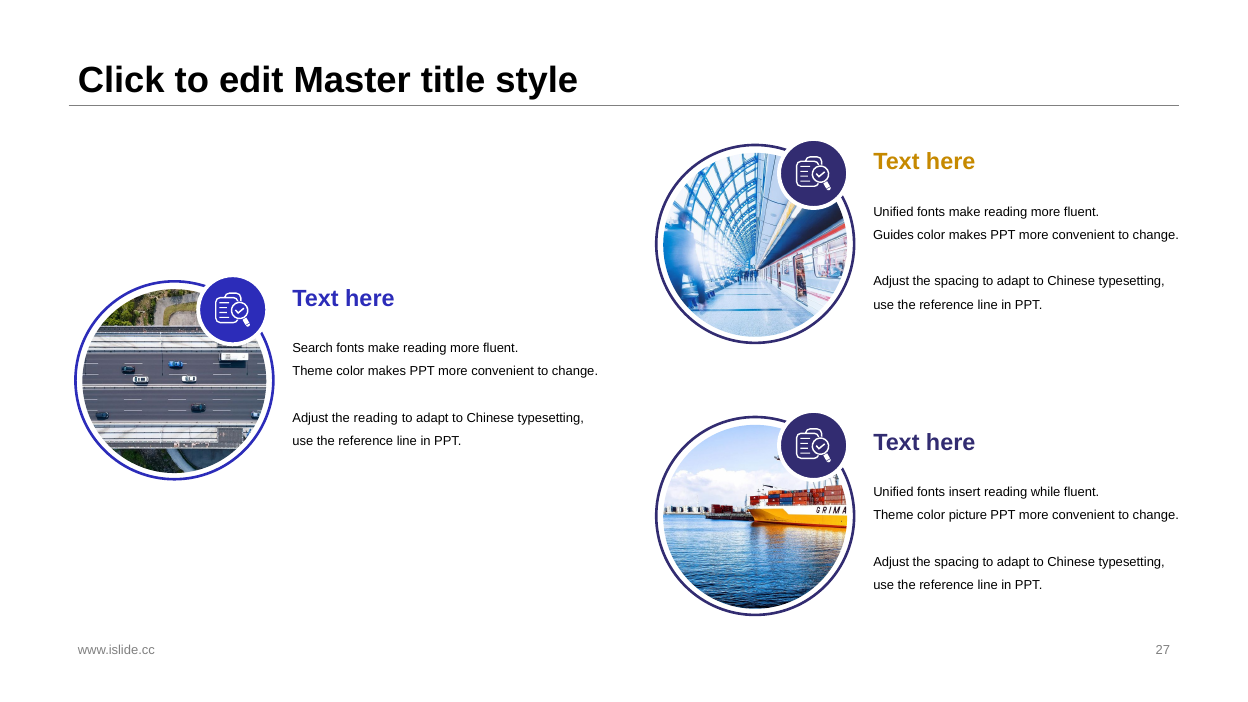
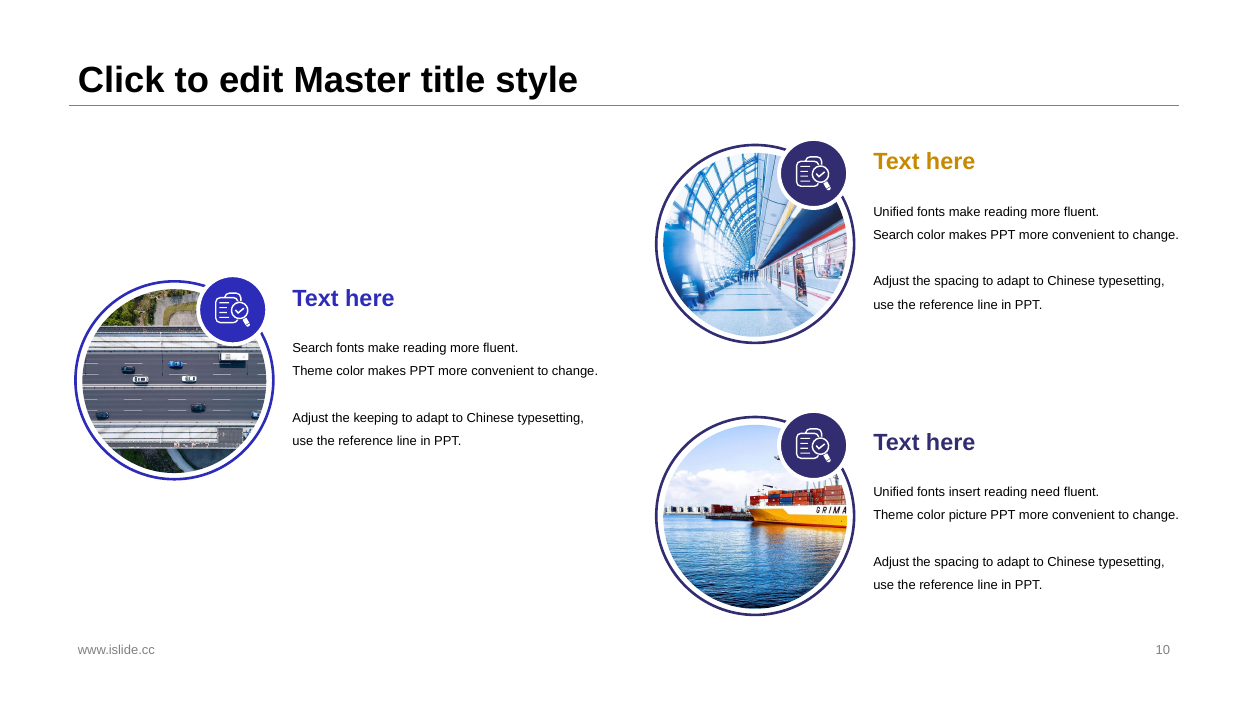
Guides at (893, 235): Guides -> Search
the reading: reading -> keeping
while: while -> need
27: 27 -> 10
